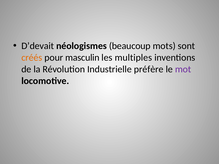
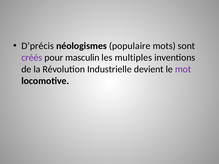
D’devait: D’devait -> D’précis
beaucoup: beaucoup -> populaire
créés colour: orange -> purple
préfère: préfère -> devient
